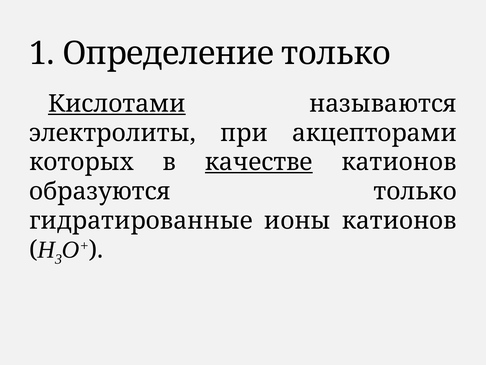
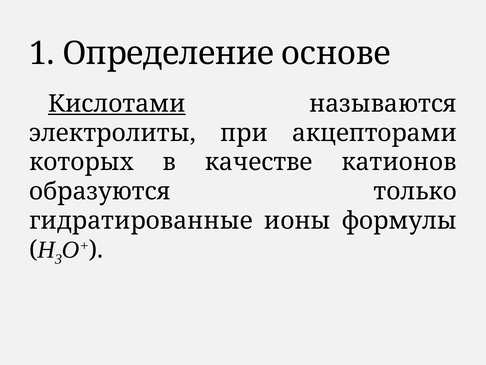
Определение только: только -> основе
качестве underline: present -> none
ионы катионов: катионов -> формулы
